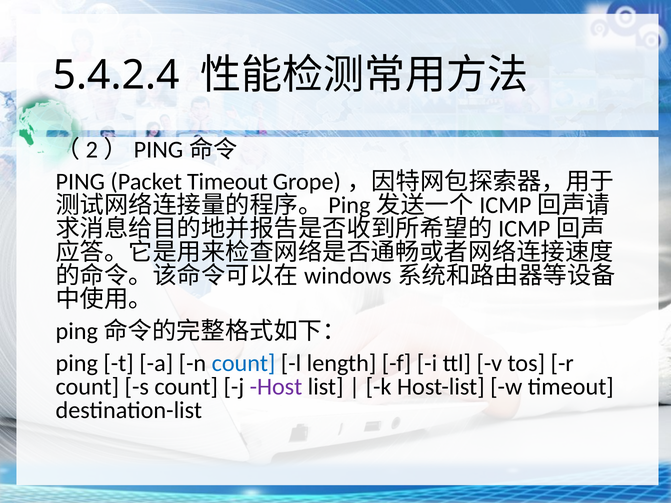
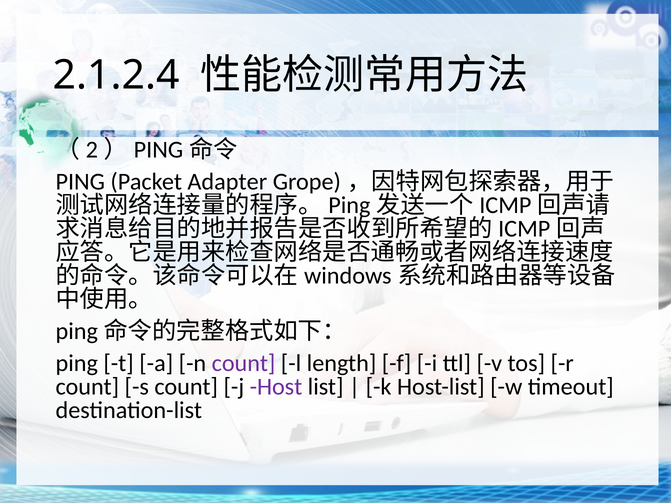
5.4.2.4: 5.4.2.4 -> 2.1.2.4
Packet Timeout: Timeout -> Adapter
count at (244, 363) colour: blue -> purple
